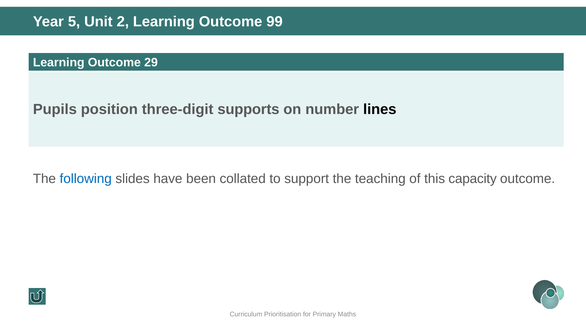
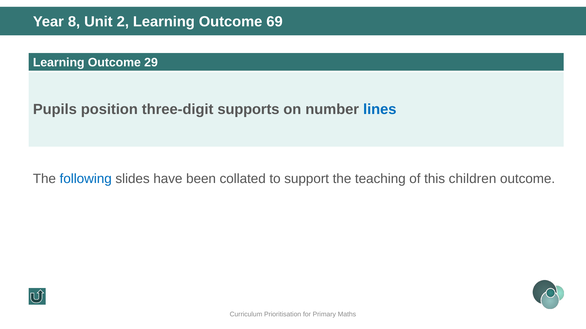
5: 5 -> 8
99: 99 -> 69
lines colour: black -> blue
capacity: capacity -> children
